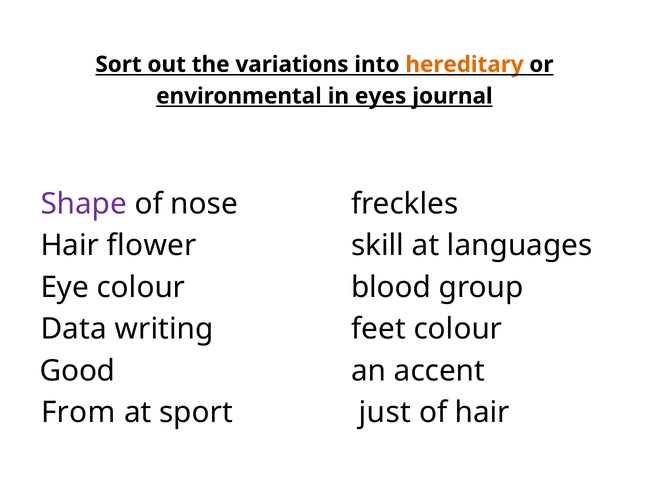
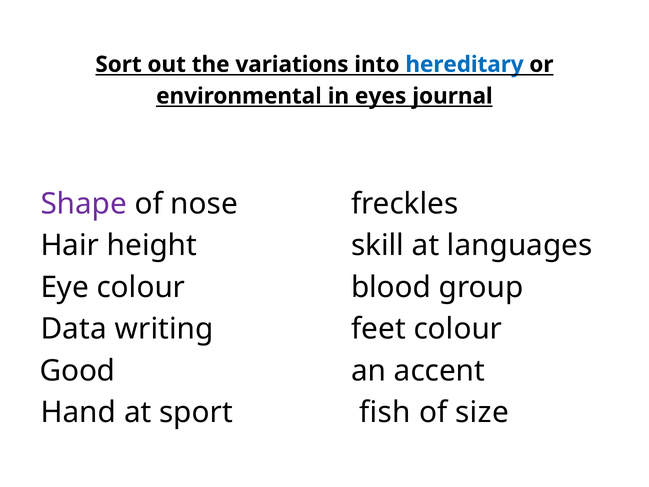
hereditary colour: orange -> blue
flower: flower -> height
From: From -> Hand
just: just -> fish
of hair: hair -> size
